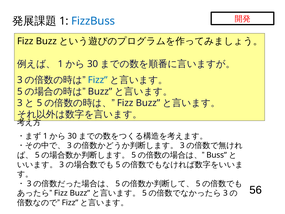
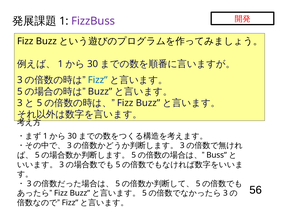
FizzBuss colour: blue -> purple
